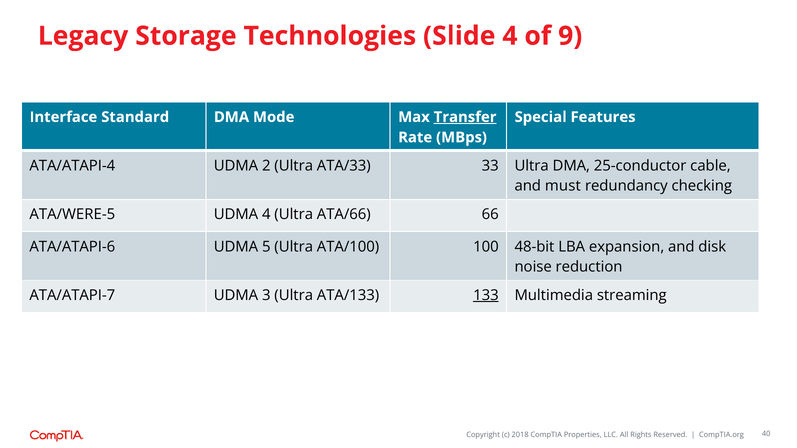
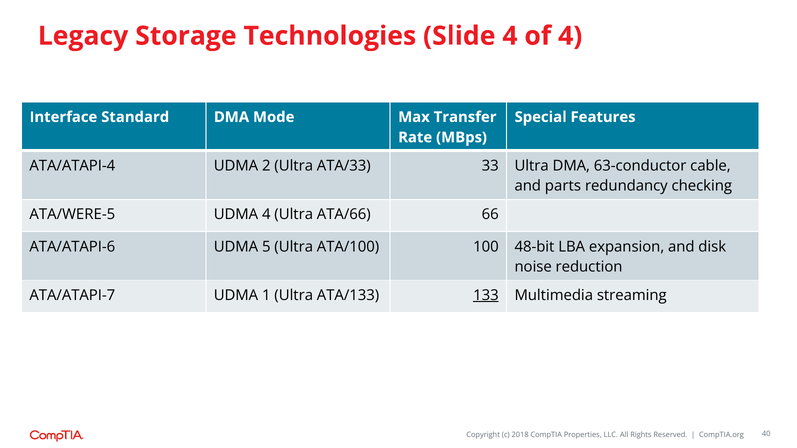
of 9: 9 -> 4
Transfer underline: present -> none
25-conductor: 25-conductor -> 63-conductor
must: must -> parts
3: 3 -> 1
